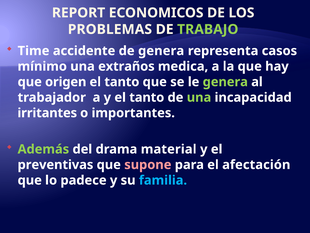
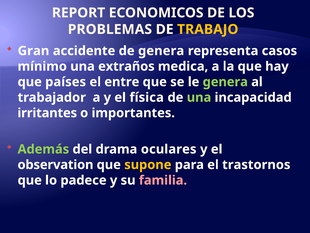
TRABAJO colour: light green -> yellow
Time: Time -> Gran
origen: origen -> países
tanto at (122, 82): tanto -> entre
y el tanto: tanto -> física
material: material -> oculares
preventivas: preventivas -> observation
supone colour: pink -> yellow
afectación: afectación -> trastornos
familia colour: light blue -> pink
